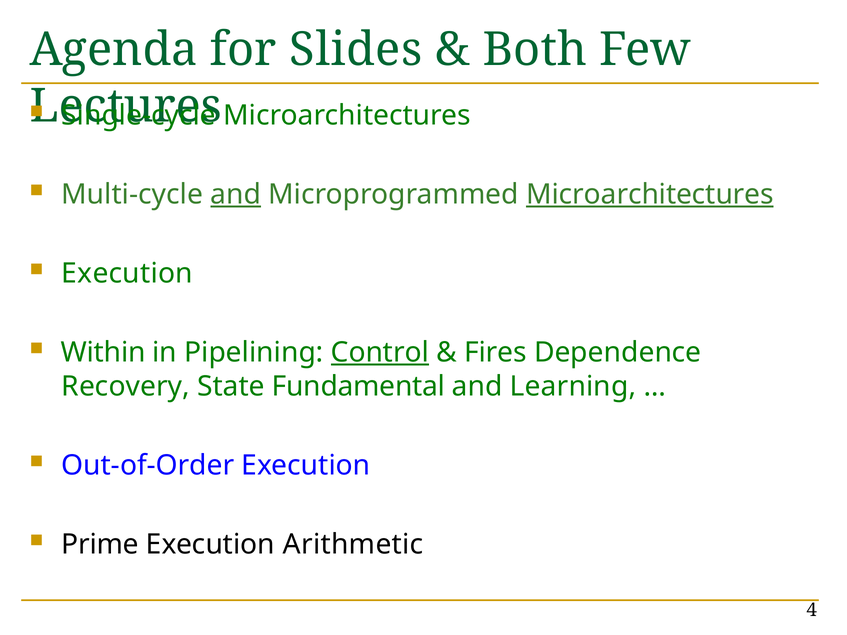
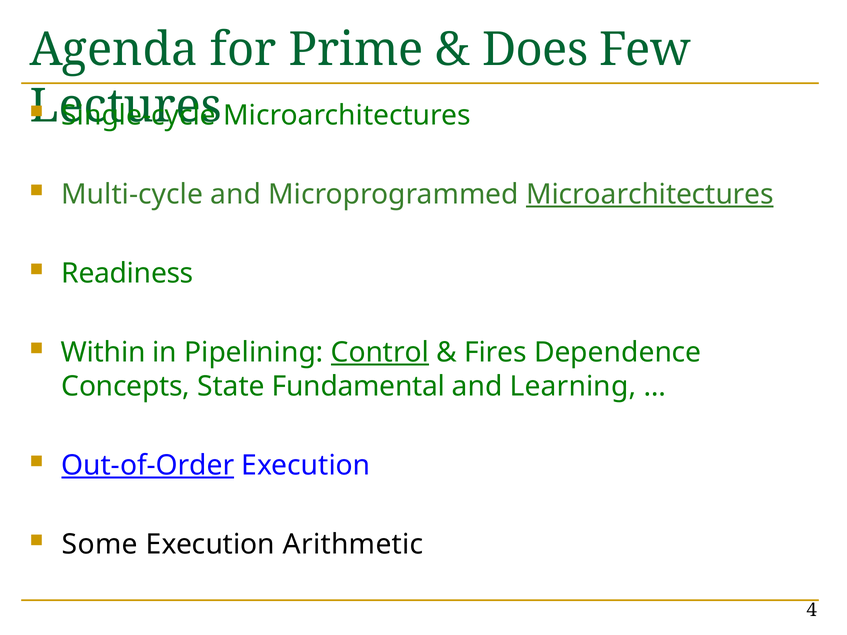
Slides: Slides -> Prime
Both: Both -> Does
and at (236, 195) underline: present -> none
Execution at (127, 274): Execution -> Readiness
Recovery: Recovery -> Concepts
Out-of-Order underline: none -> present
Prime: Prime -> Some
